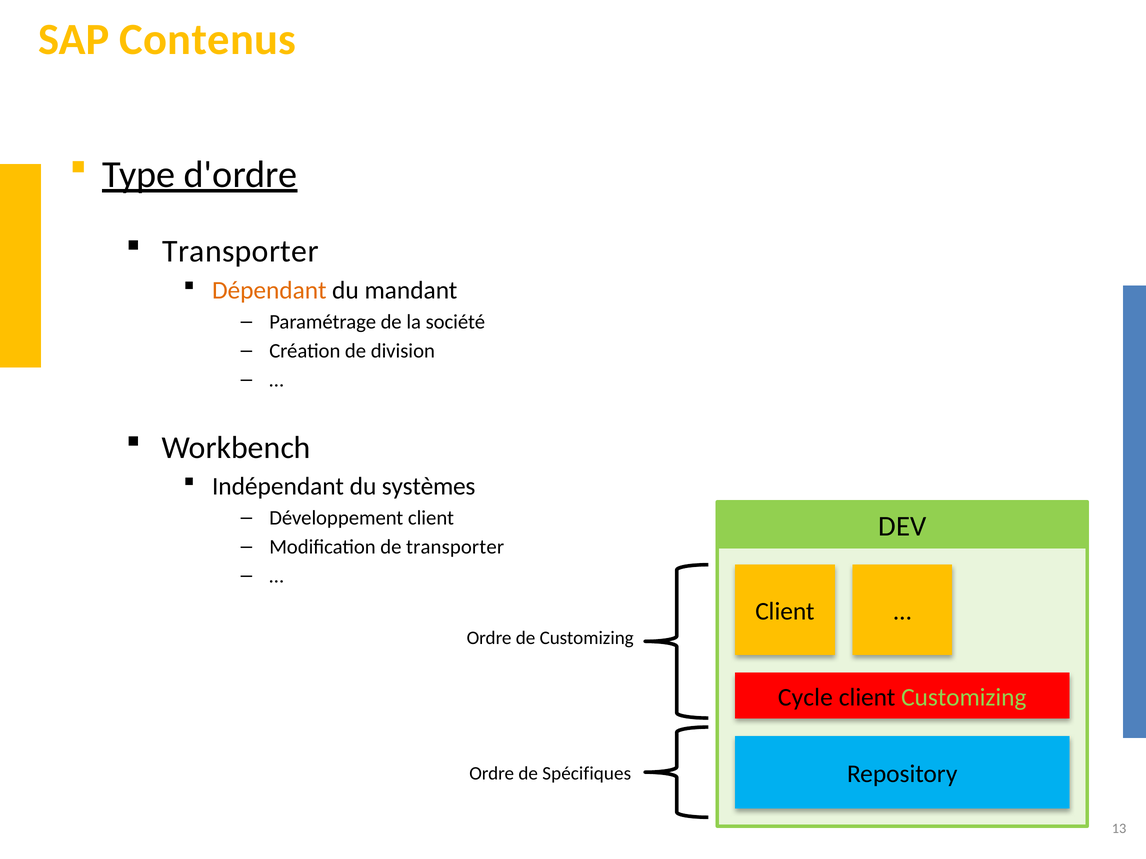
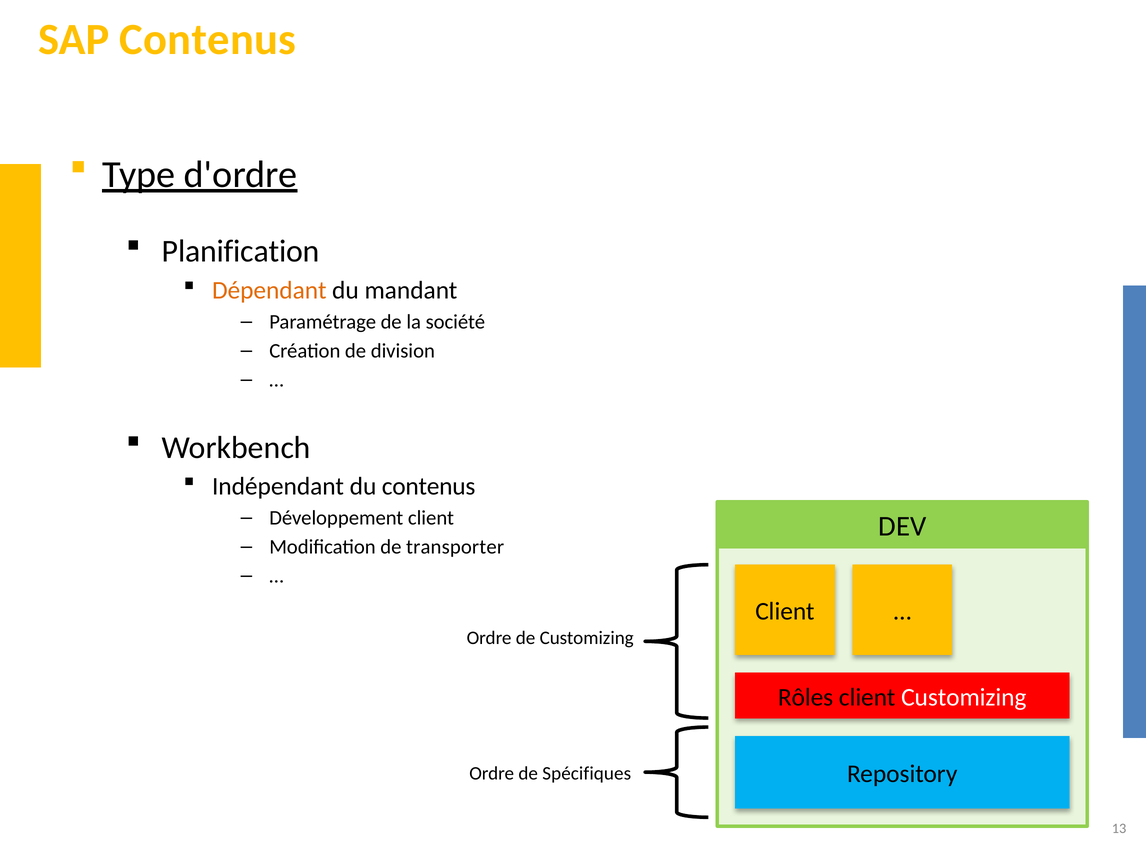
Transporter at (240, 252): Transporter -> Planification
du systèmes: systèmes -> contenus
Cycle: Cycle -> Rôles
Customizing at (964, 698) colour: light green -> white
